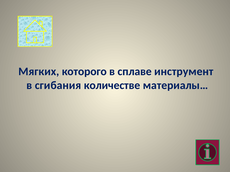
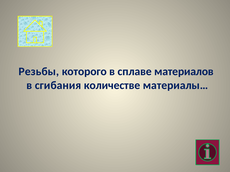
Мягких: Мягких -> Резьбы
инструмент: инструмент -> материалов
